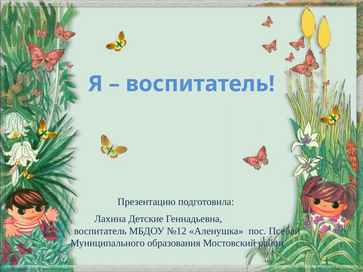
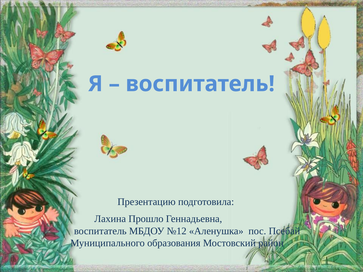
Детские: Детские -> Прошло
